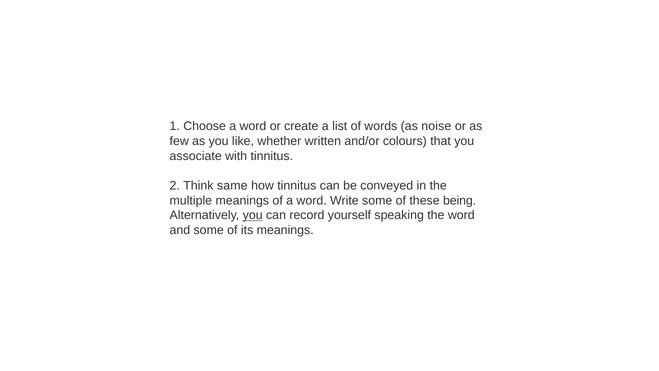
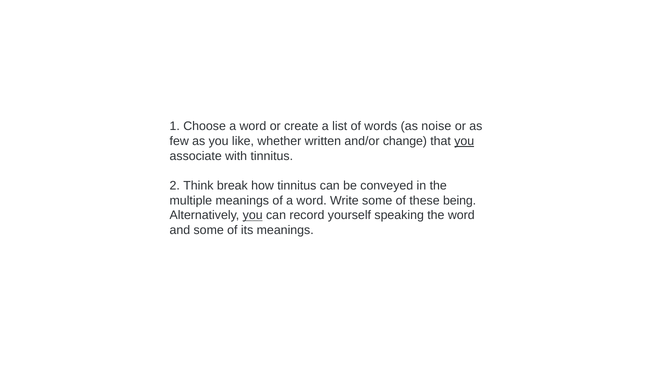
colours: colours -> change
you at (464, 141) underline: none -> present
same: same -> break
